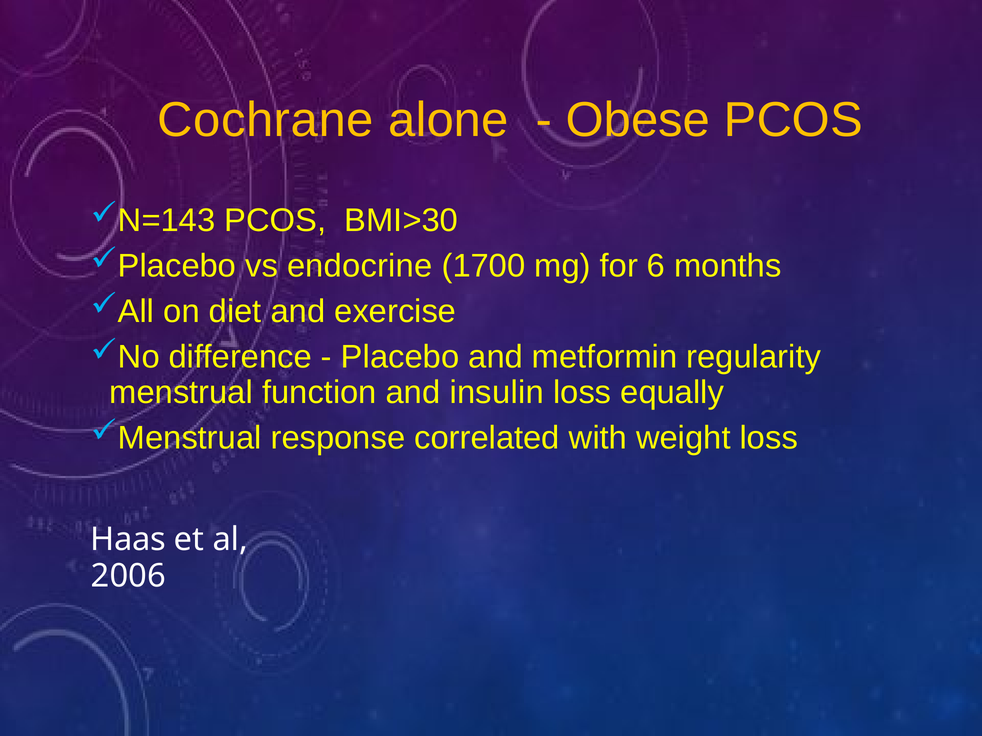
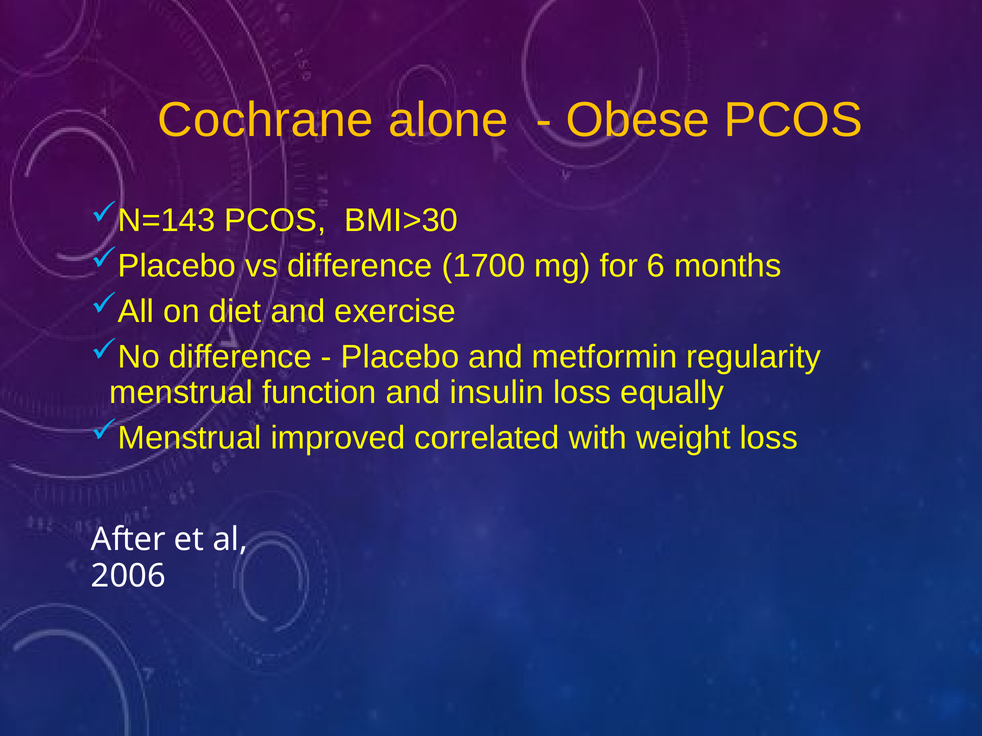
vs endocrine: endocrine -> difference
response: response -> improved
Haas: Haas -> After
